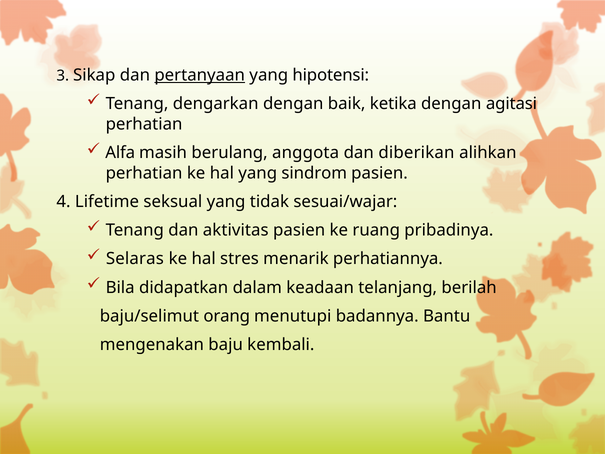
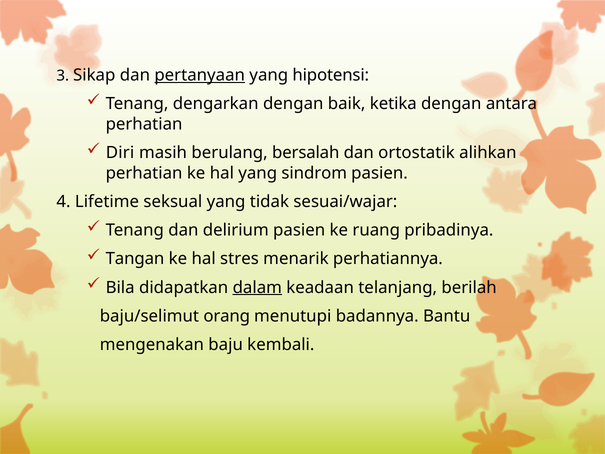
agitasi: agitasi -> antara
Alfa: Alfa -> Diri
anggota: anggota -> bersalah
diberikan: diberikan -> ortostatik
aktivitas: aktivitas -> delirium
Selaras: Selaras -> Tangan
dalam underline: none -> present
